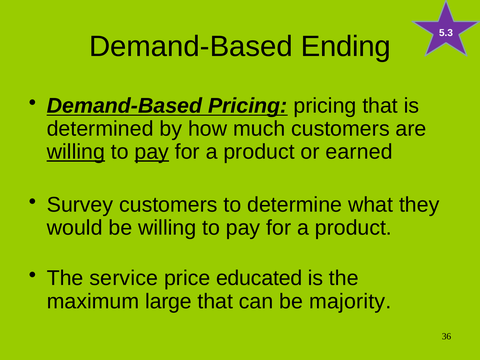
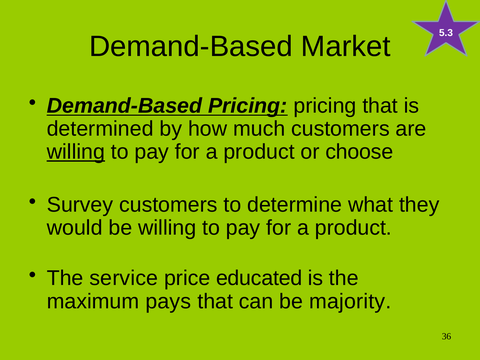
Ending: Ending -> Market
pay at (152, 152) underline: present -> none
earned: earned -> choose
large: large -> pays
